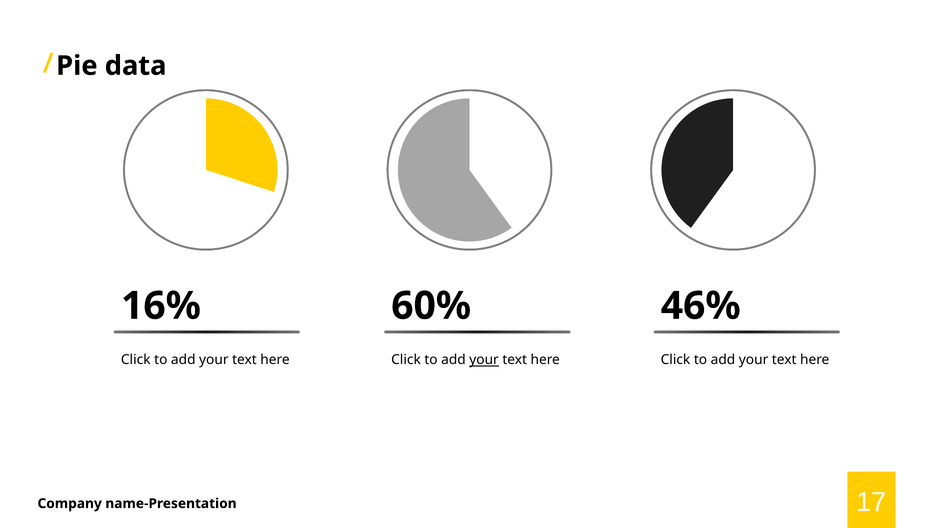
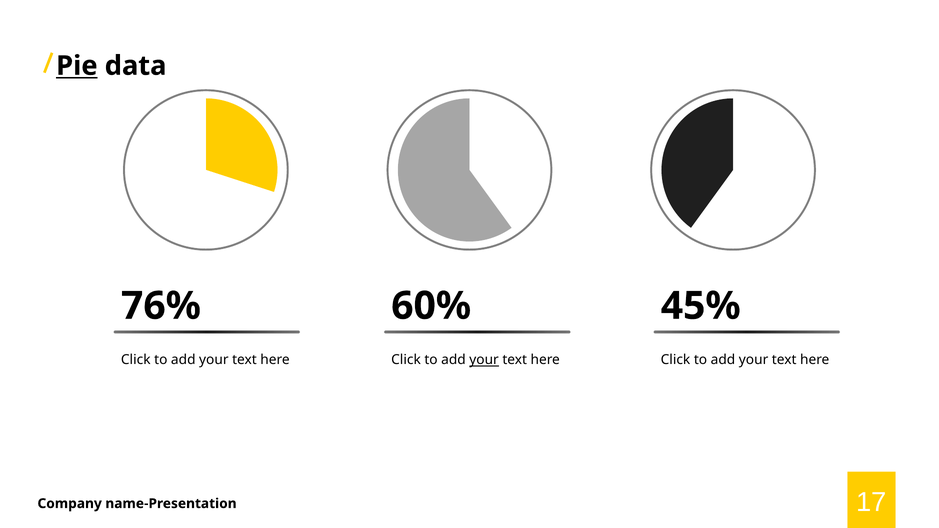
Pie underline: none -> present
16%: 16% -> 76%
46%: 46% -> 45%
